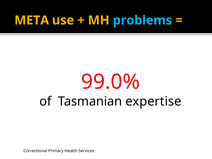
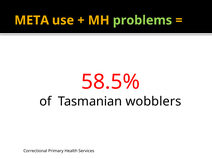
problems colour: light blue -> light green
99.0%: 99.0% -> 58.5%
expertise: expertise -> wobblers
